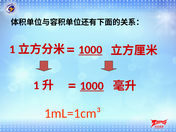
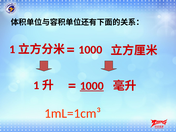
1000 at (90, 50) underline: present -> none
